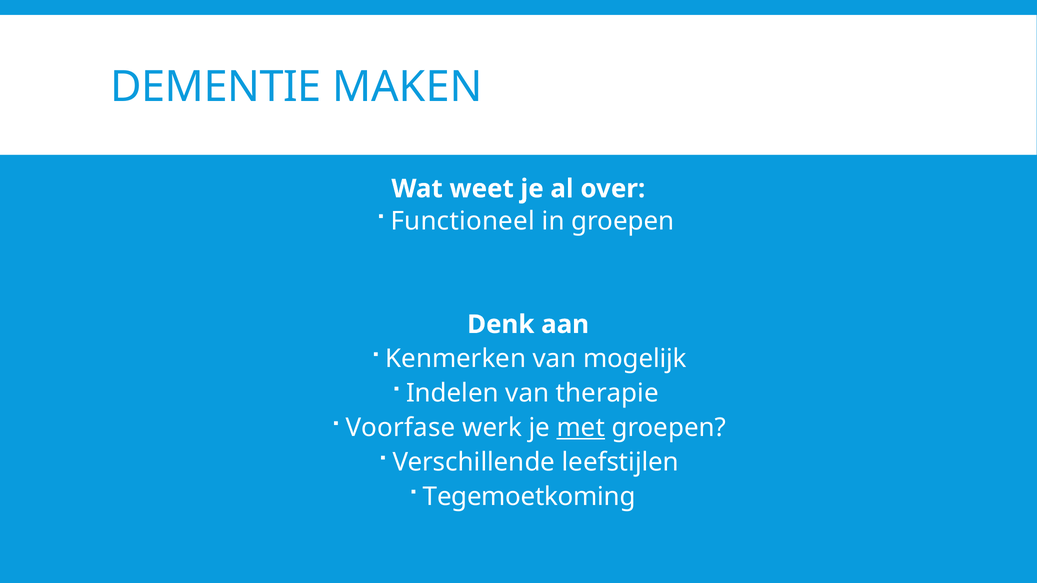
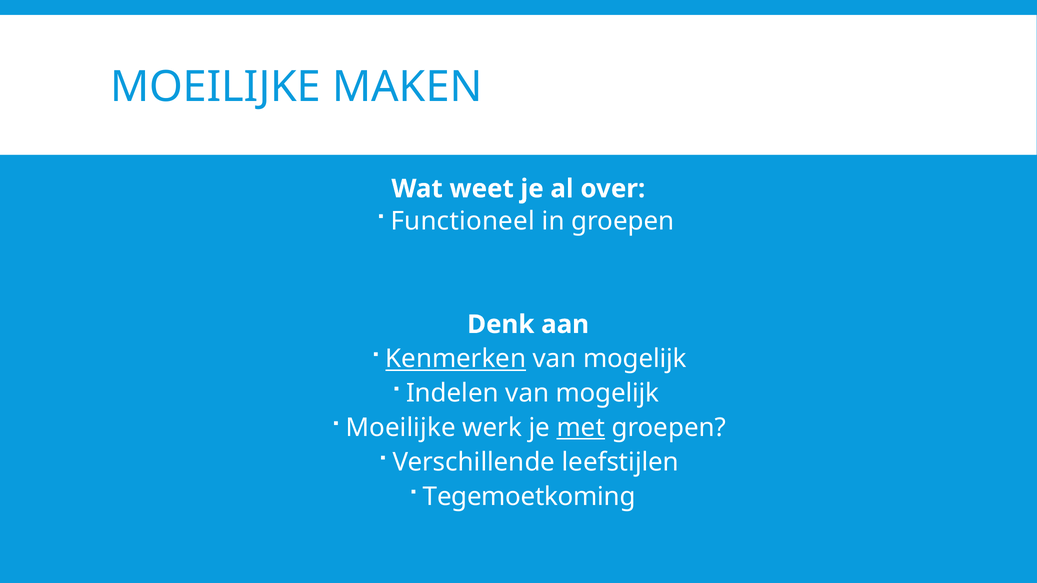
DEMENTIE at (216, 87): DEMENTIE -> MOEILIJKE
Kenmerken underline: none -> present
Indelen van therapie: therapie -> mogelijk
Voorfase at (401, 428): Voorfase -> Moeilijke
